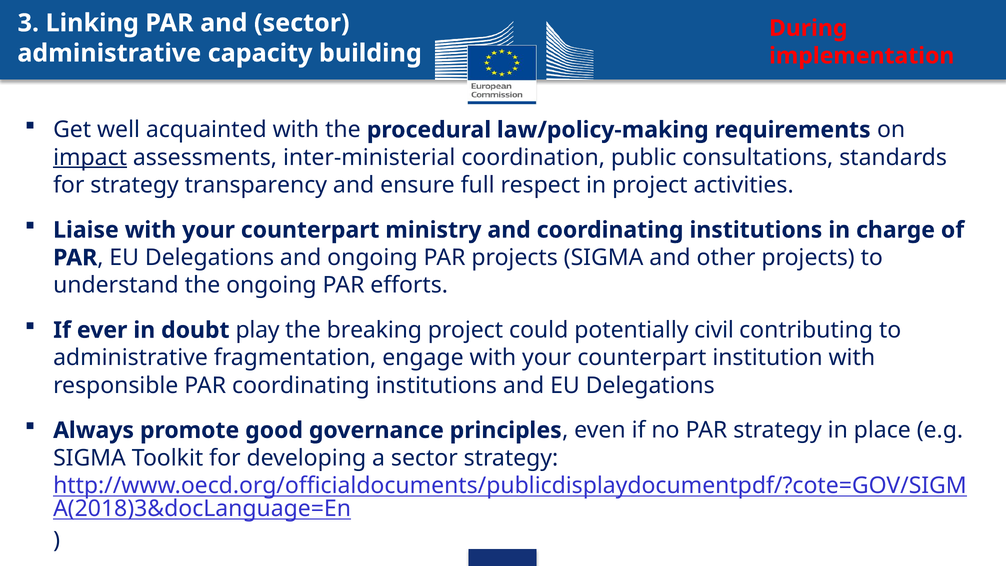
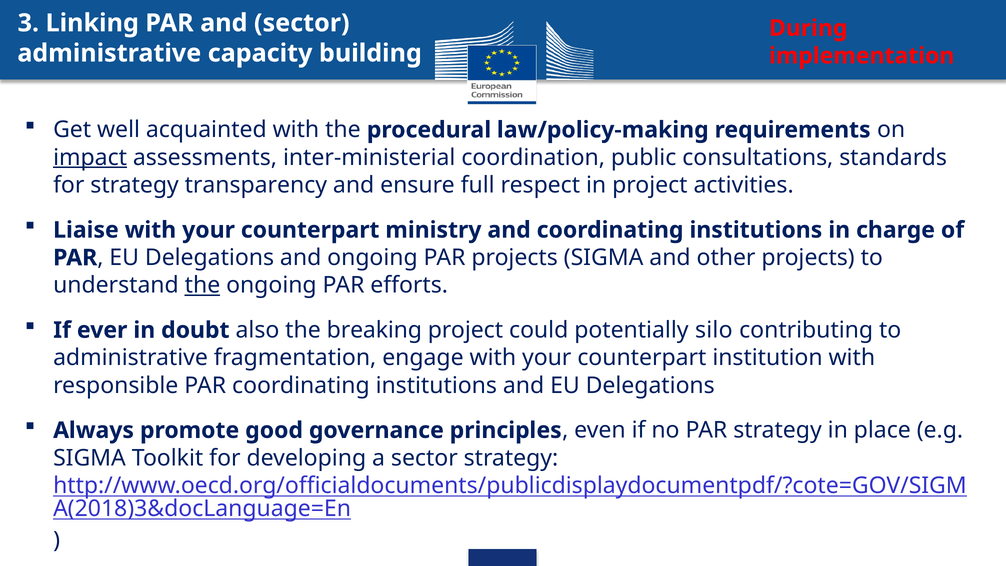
the at (202, 285) underline: none -> present
play: play -> also
civil: civil -> silo
